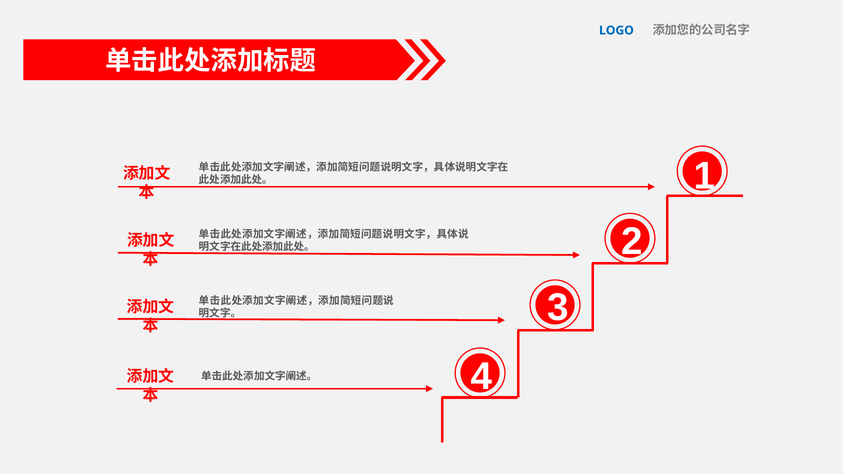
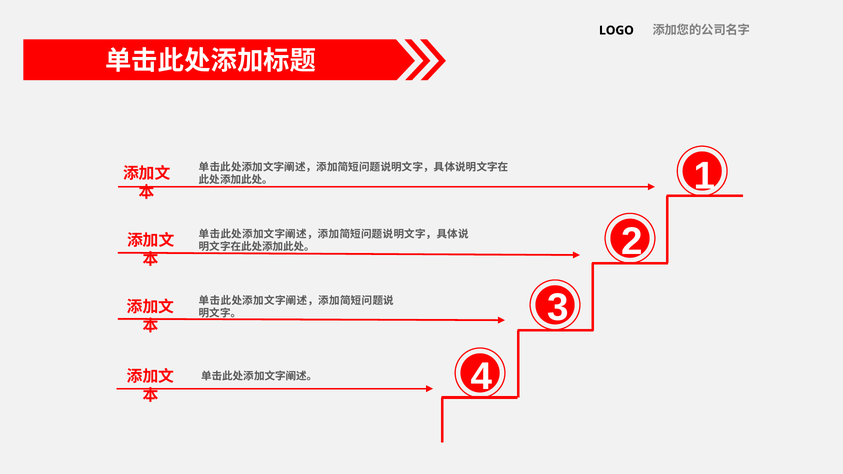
LOGO colour: blue -> black
